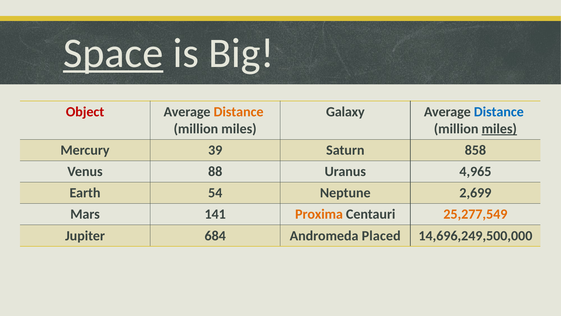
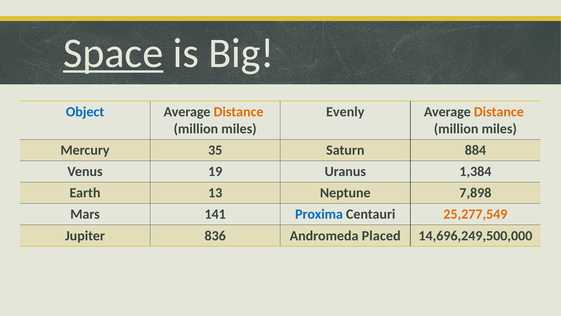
Object colour: red -> blue
Galaxy: Galaxy -> Evenly
Distance at (499, 112) colour: blue -> orange
miles at (499, 129) underline: present -> none
39: 39 -> 35
858: 858 -> 884
88: 88 -> 19
4,965: 4,965 -> 1,384
54: 54 -> 13
2,699: 2,699 -> 7,898
Proxima colour: orange -> blue
684: 684 -> 836
